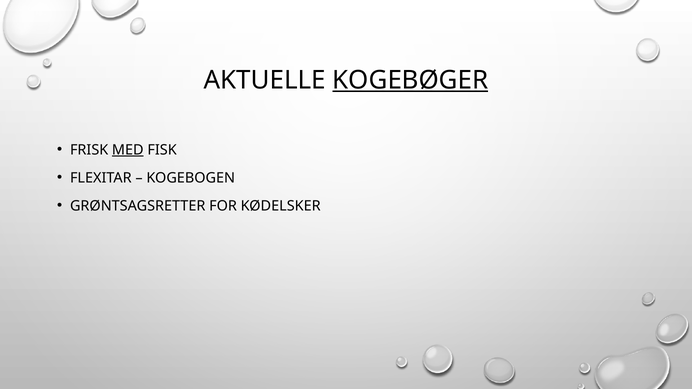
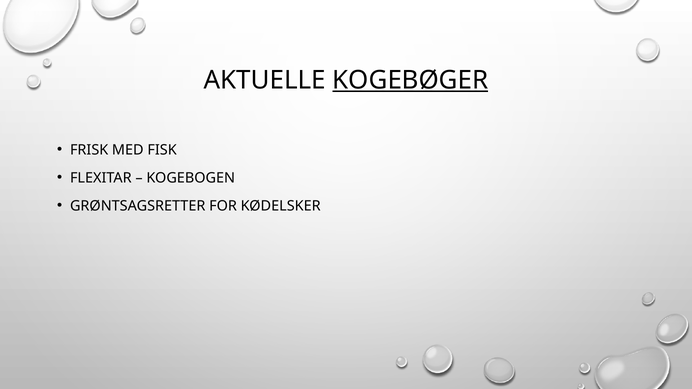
MED underline: present -> none
